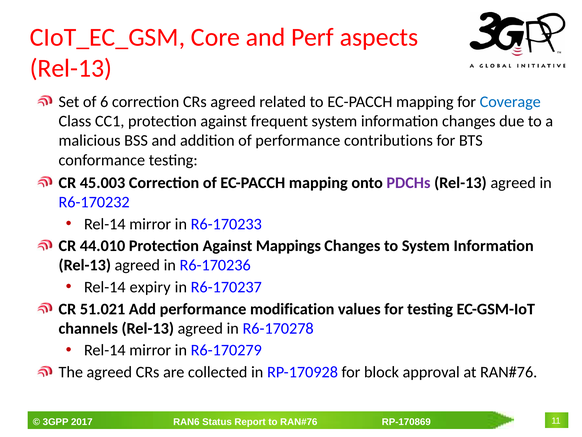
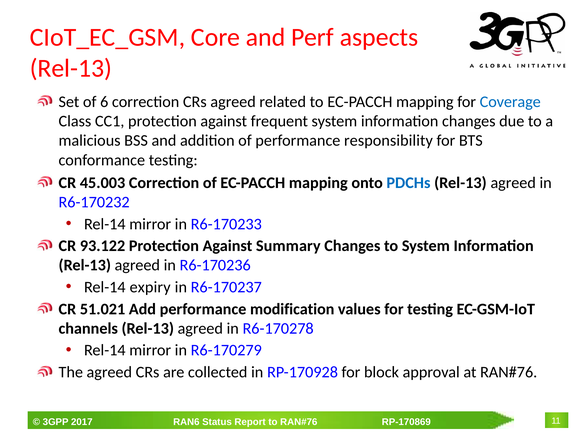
contributions: contributions -> responsibility
PDCHs colour: purple -> blue
44.010: 44.010 -> 93.122
Mappings: Mappings -> Summary
